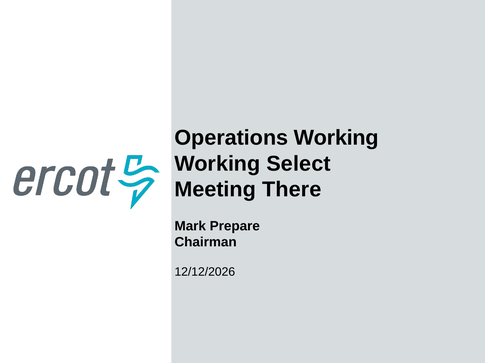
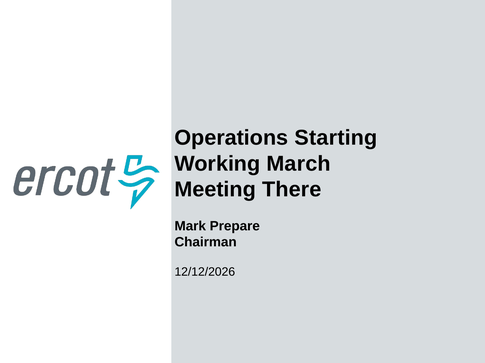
Operations Working: Working -> Starting
Select: Select -> March
